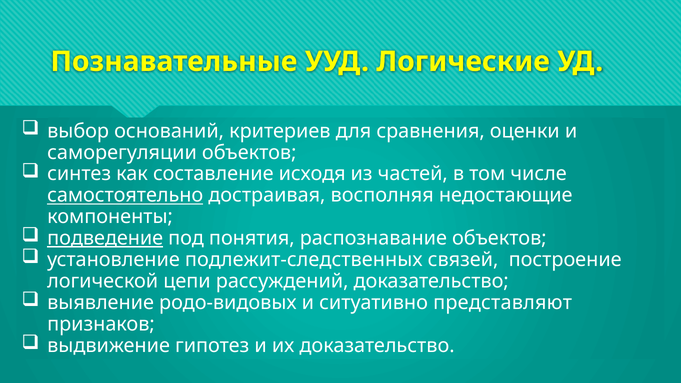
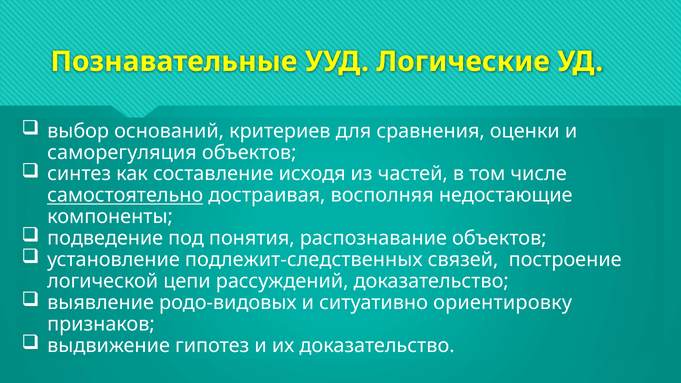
саморегуляции: саморегуляции -> саморегуляция
подведение underline: present -> none
представляют: представляют -> ориентировку
